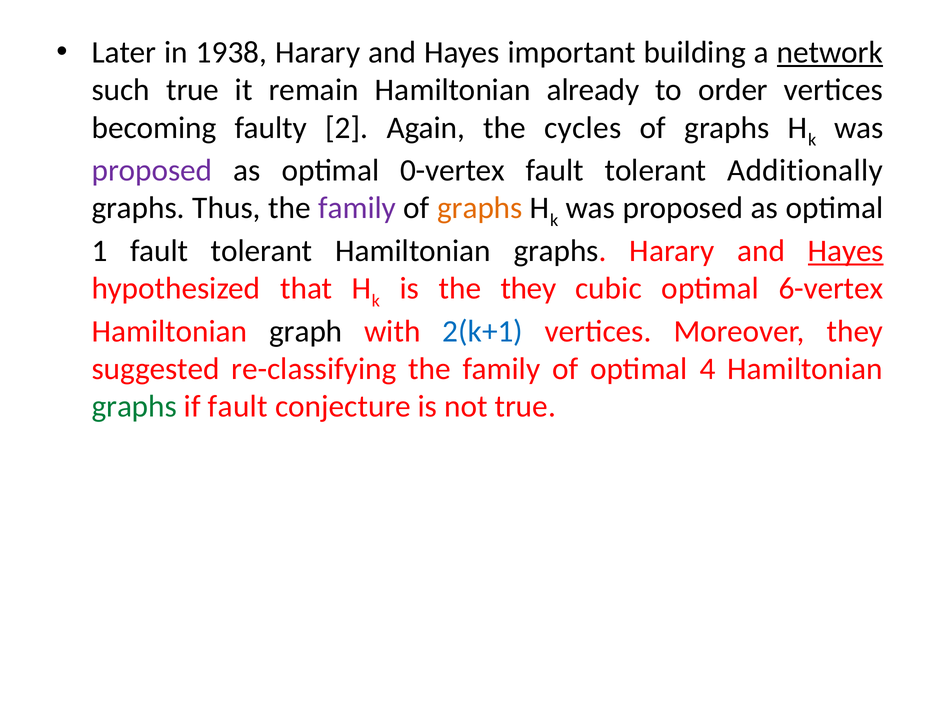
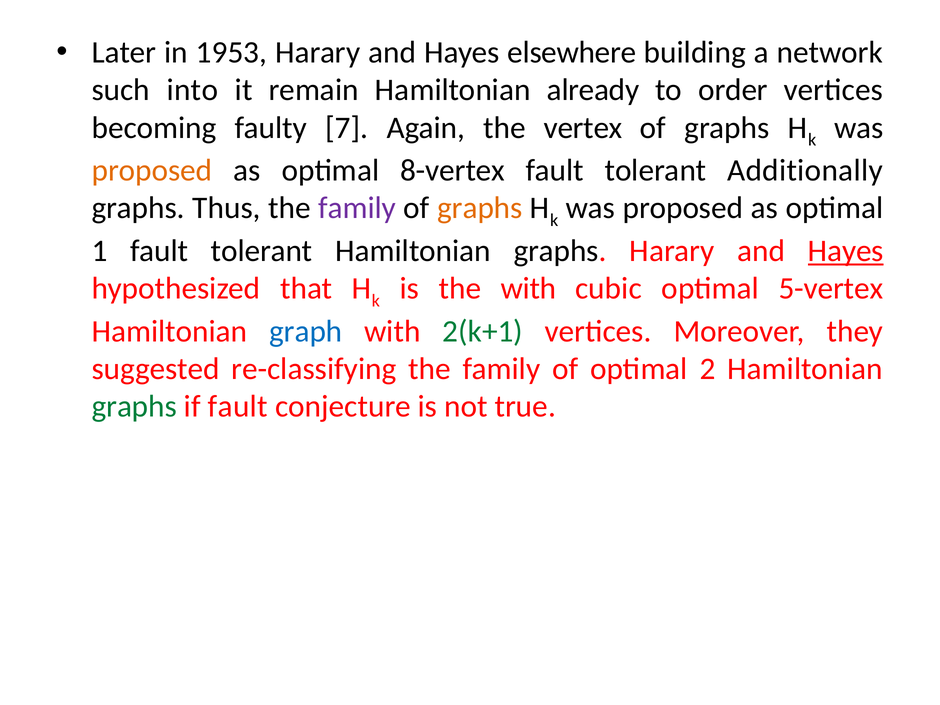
1938: 1938 -> 1953
important: important -> elsewhere
network underline: present -> none
such true: true -> into
2: 2 -> 7
cycles: cycles -> vertex
proposed at (152, 170) colour: purple -> orange
0-vertex: 0-vertex -> 8-vertex
the they: they -> with
6-vertex: 6-vertex -> 5-vertex
graph colour: black -> blue
2(k+1 colour: blue -> green
4: 4 -> 2
